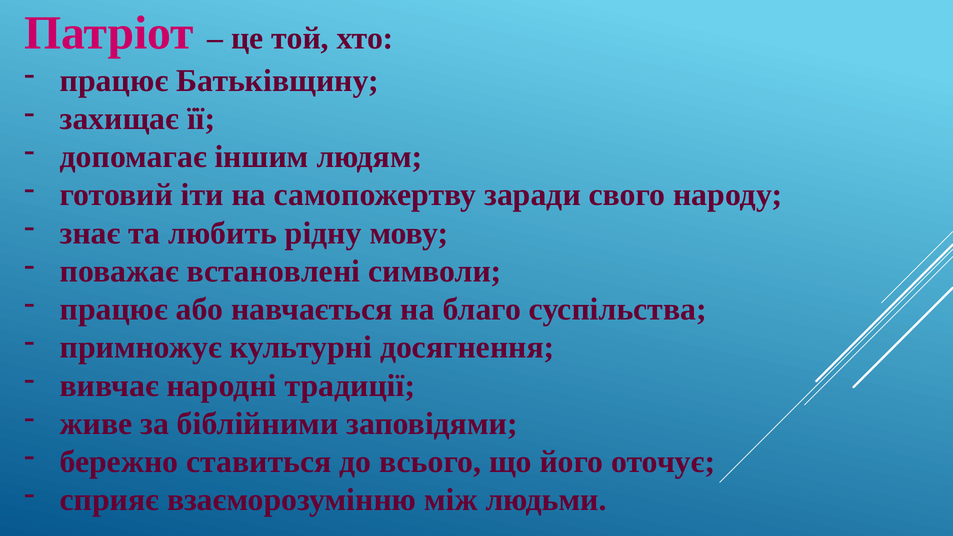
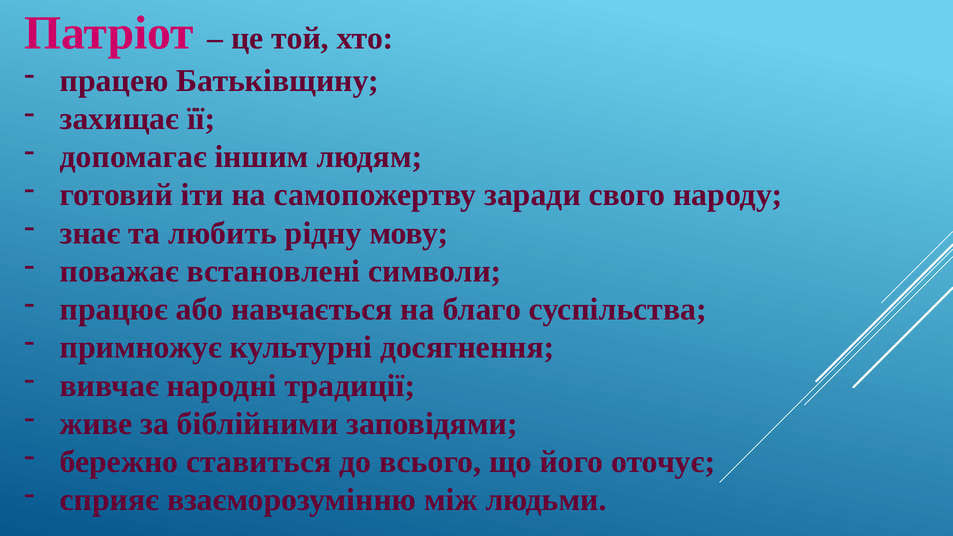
працює at (114, 81): працює -> працею
